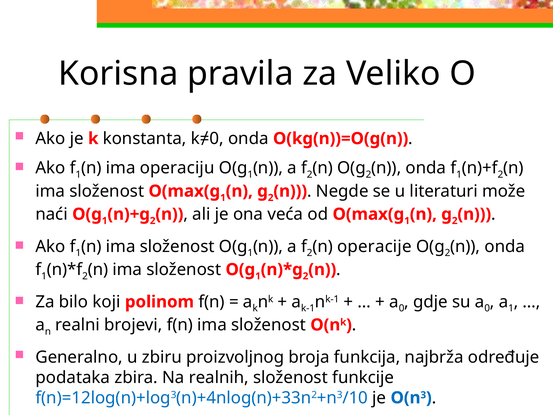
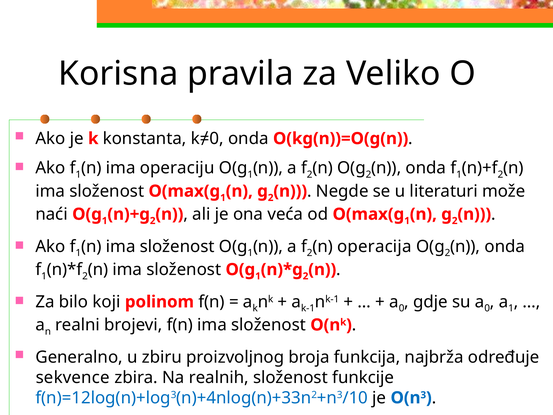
operacije: operacije -> operacija
podataka: podataka -> sekvence
